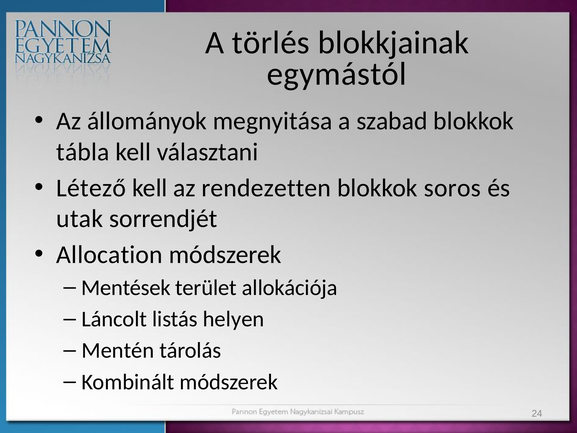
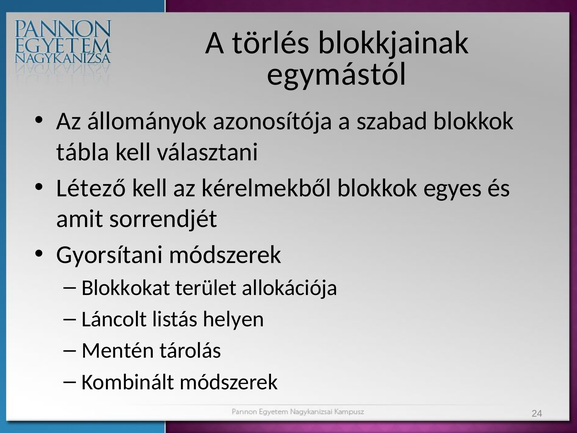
megnyitása: megnyitása -> azonosítója
rendezetten: rendezetten -> kérelmekből
soros: soros -> egyes
utak: utak -> amit
Allocation: Allocation -> Gyorsítani
Mentések: Mentések -> Blokkokat
